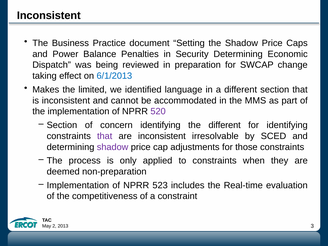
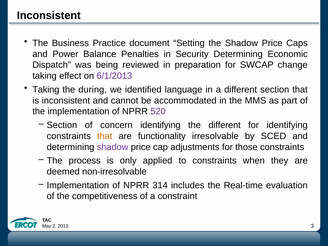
6/1/2013 colour: blue -> purple
Makes at (46, 90): Makes -> Taking
limited: limited -> during
that at (105, 136) colour: purple -> orange
are inconsistent: inconsistent -> functionality
non-preparation: non-preparation -> non-irresolvable
523: 523 -> 314
